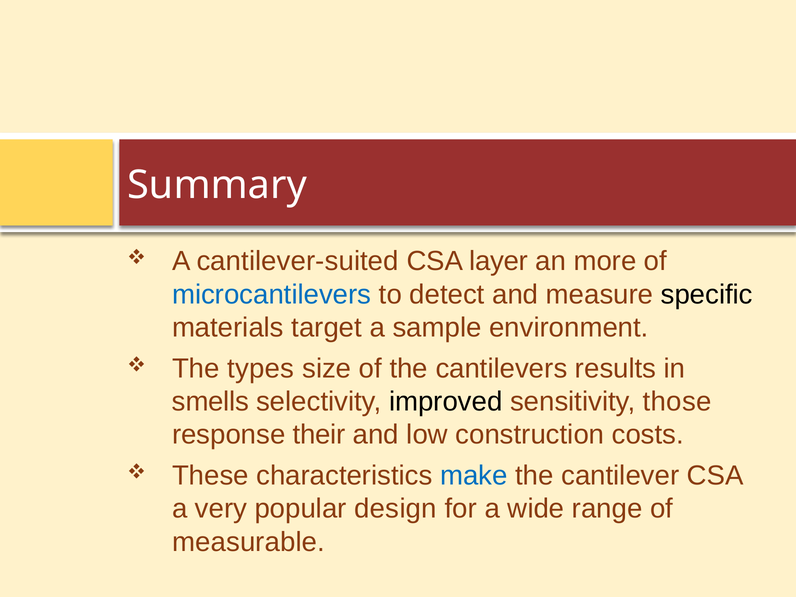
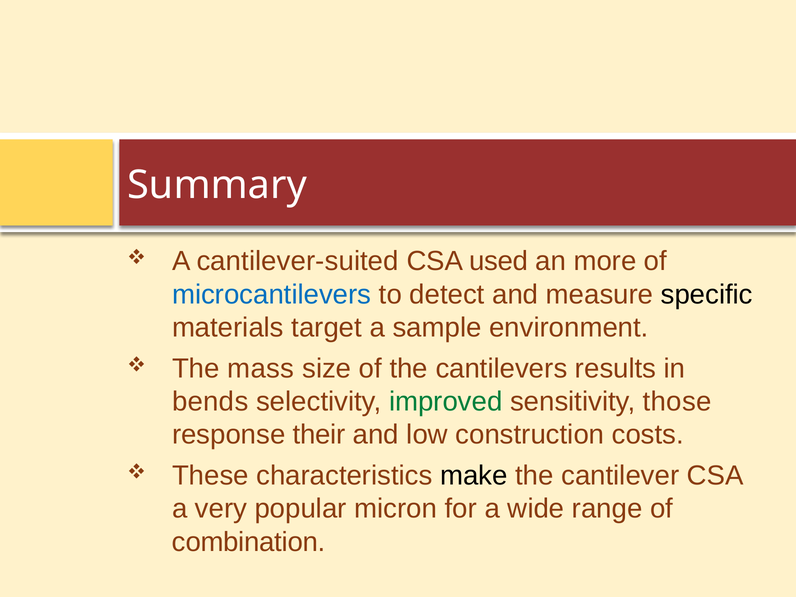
layer: layer -> used
types: types -> mass
smells: smells -> bends
improved colour: black -> green
make colour: blue -> black
design: design -> micron
measurable: measurable -> combination
